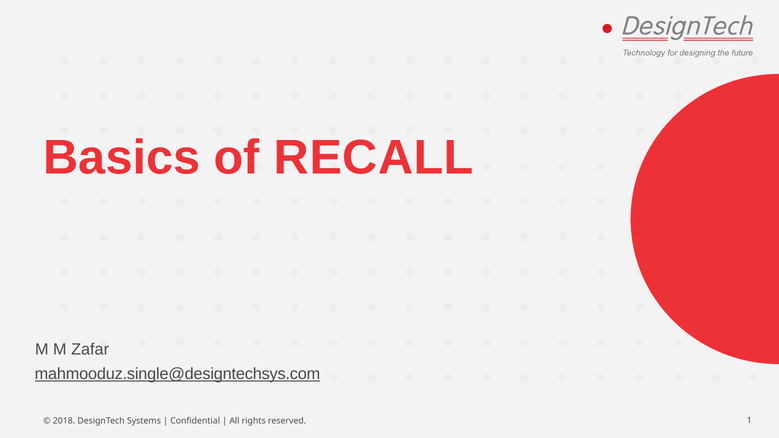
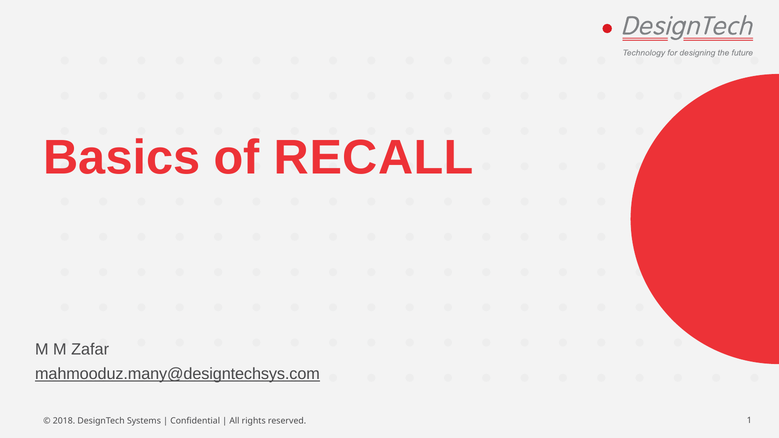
mahmooduz.single@designtechsys.com: mahmooduz.single@designtechsys.com -> mahmooduz.many@designtechsys.com
